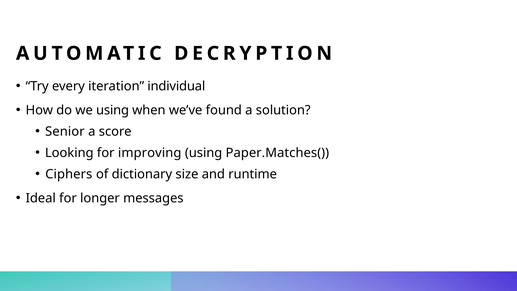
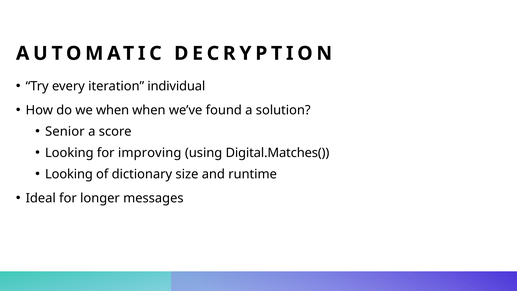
we using: using -> when
Paper.Matches(: Paper.Matches( -> Digital.Matches(
Ciphers at (69, 174): Ciphers -> Looking
